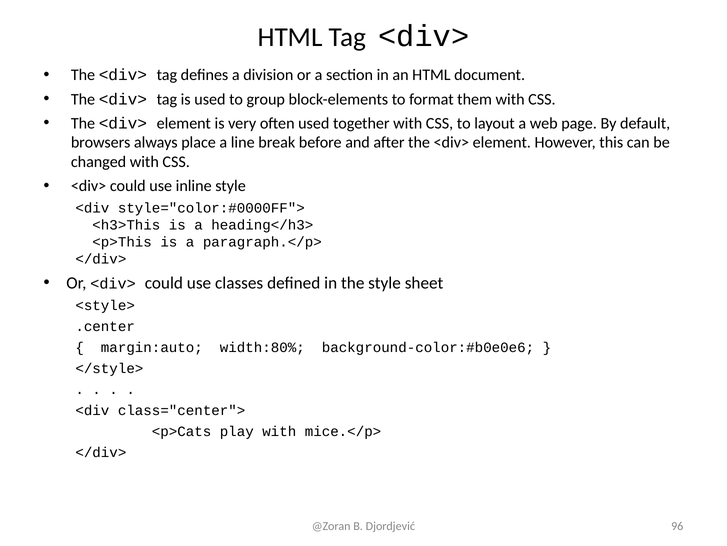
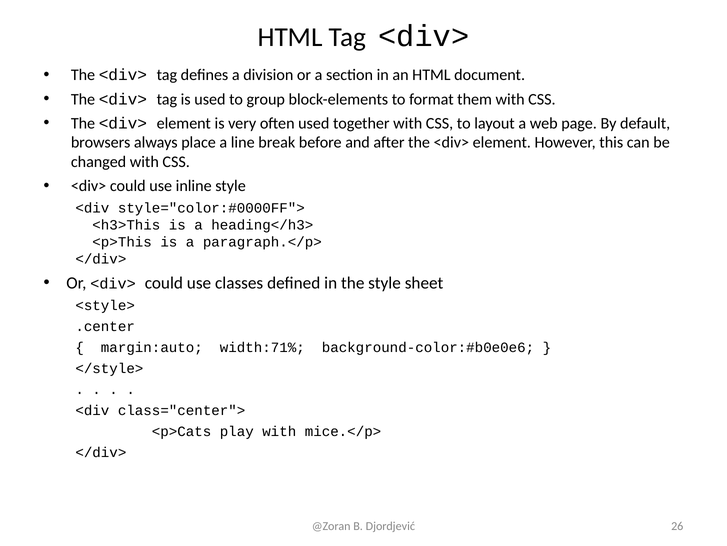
width:80%: width:80% -> width:71%
96: 96 -> 26
